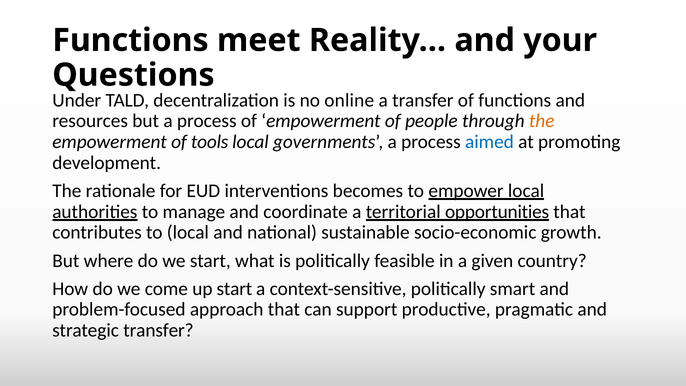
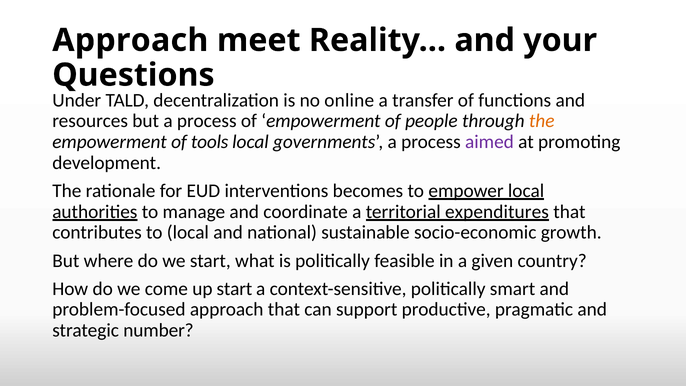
Functions at (130, 40): Functions -> Approach
aimed colour: blue -> purple
opportunities: opportunities -> expenditures
strategic transfer: transfer -> number
